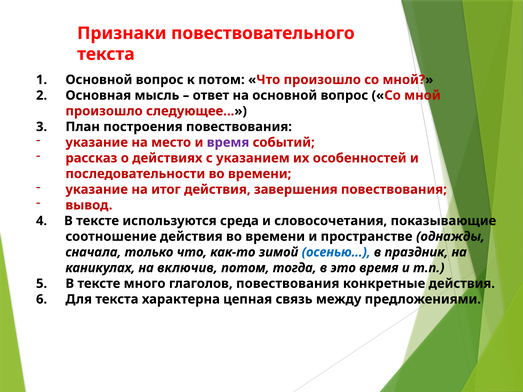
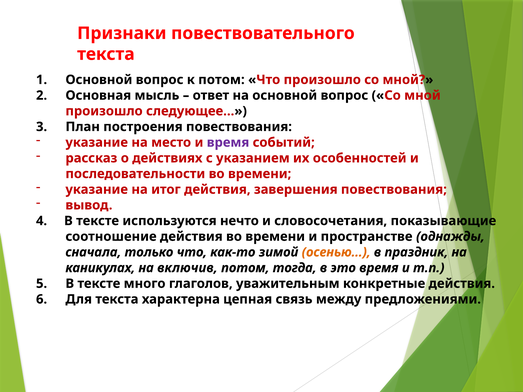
среда: среда -> нечто
осенью… colour: blue -> orange
глаголов повествования: повествования -> уважительным
